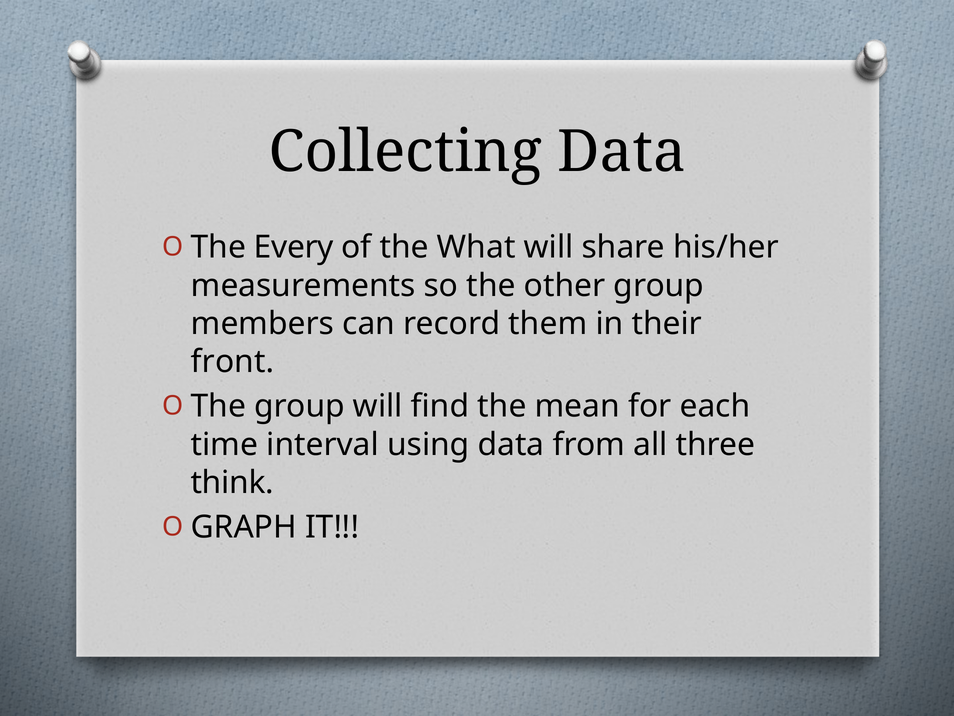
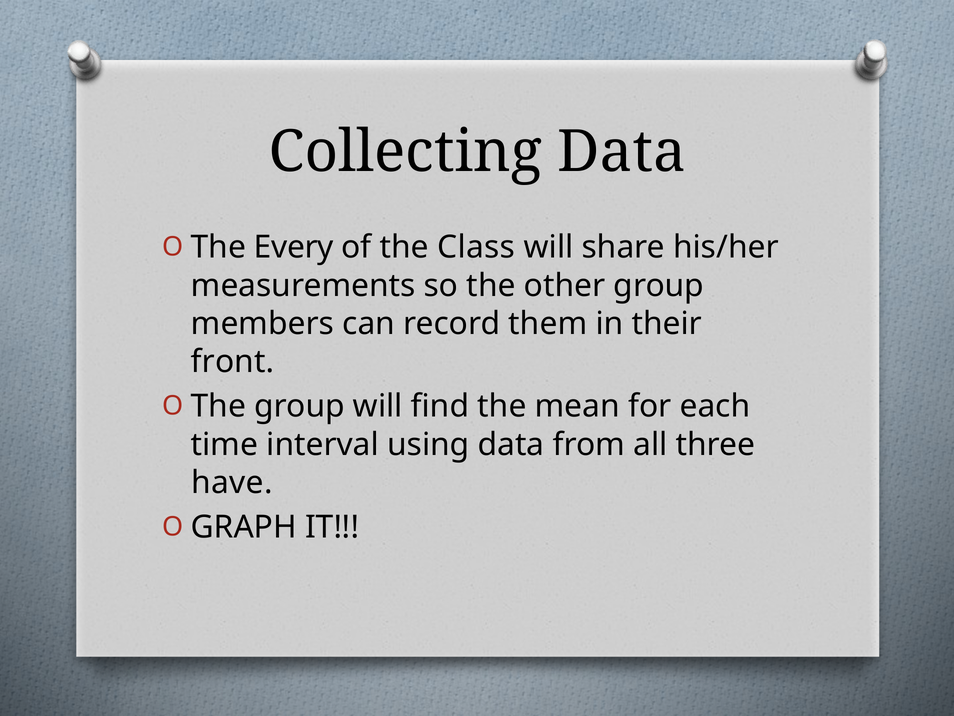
What: What -> Class
think: think -> have
